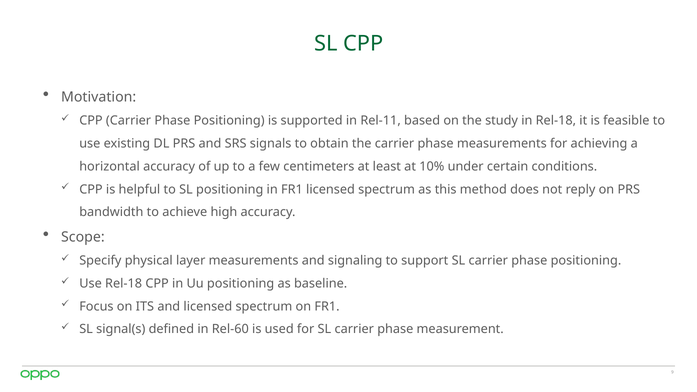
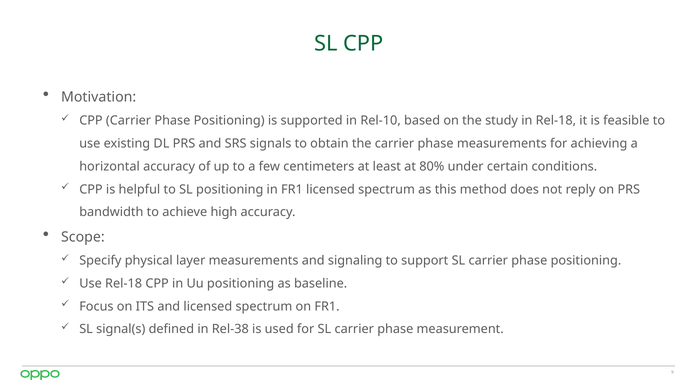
Rel-11: Rel-11 -> Rel-10
10%: 10% -> 80%
Rel-60: Rel-60 -> Rel-38
